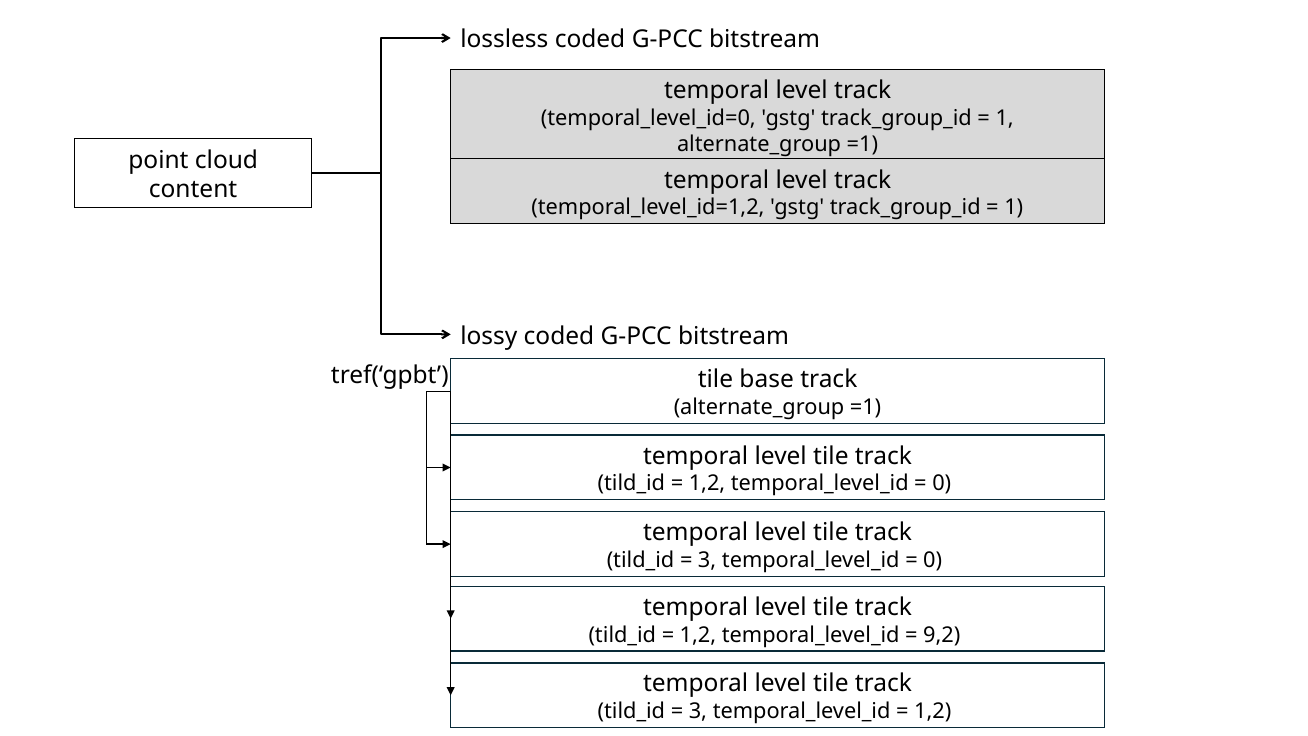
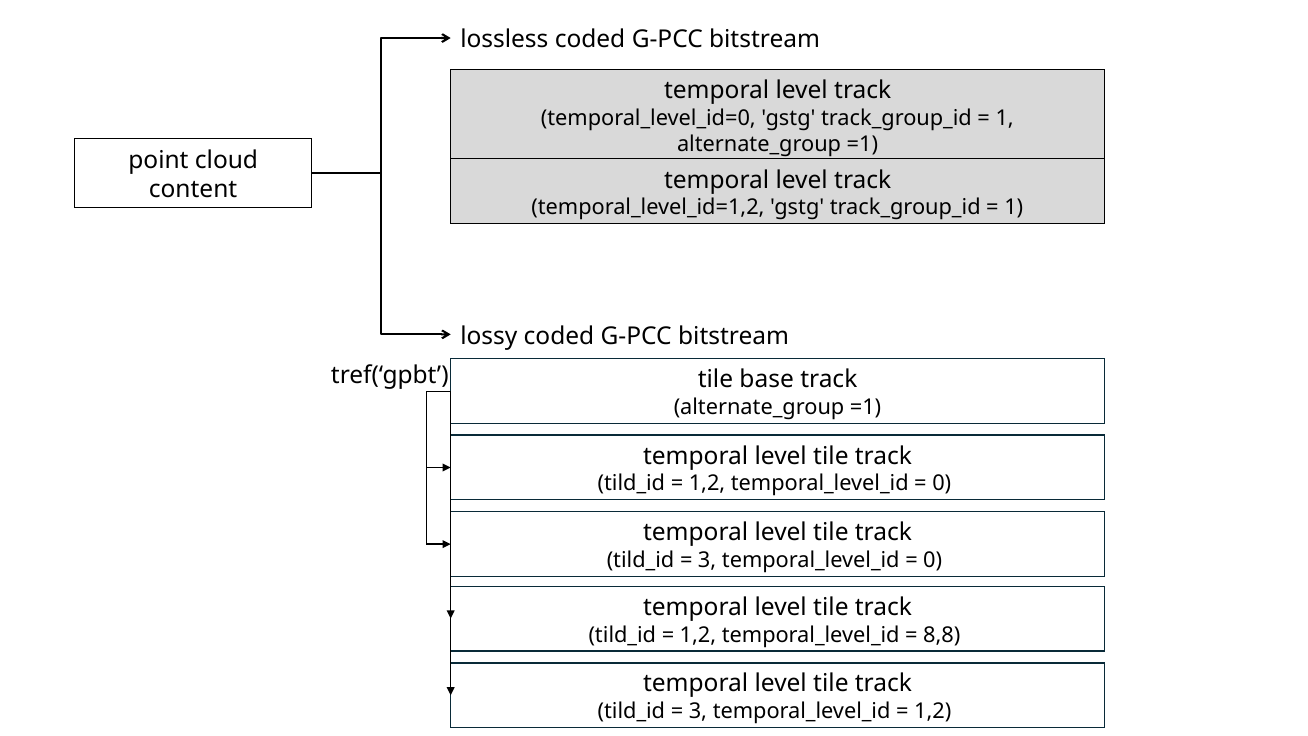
9,2: 9,2 -> 8,8
